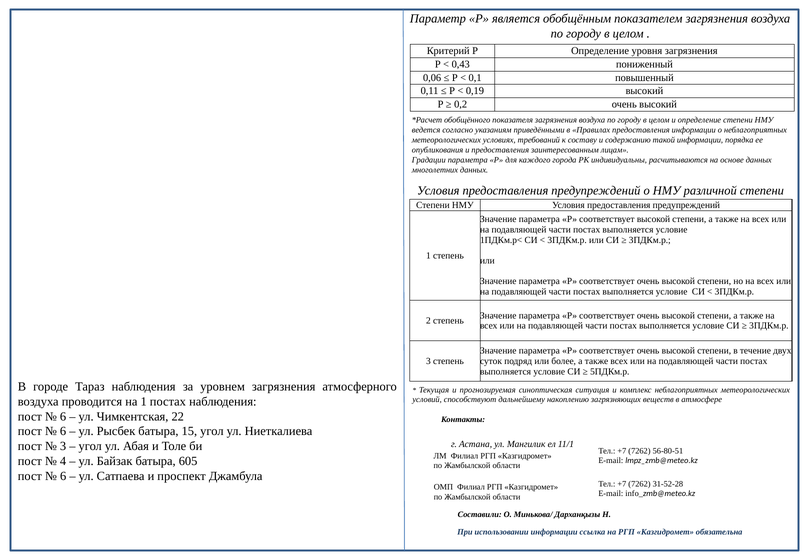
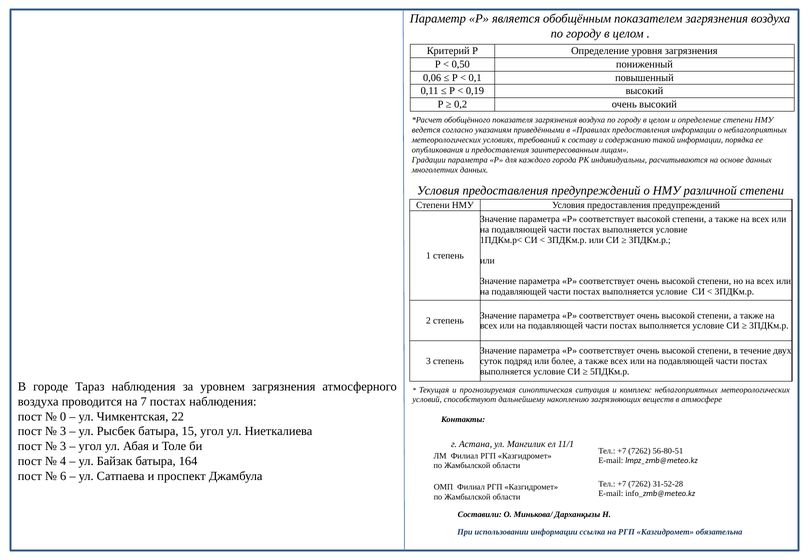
0,43: 0,43 -> 0,50
на 1: 1 -> 7
6 at (63, 416): 6 -> 0
6 at (63, 431): 6 -> 3
605: 605 -> 164
